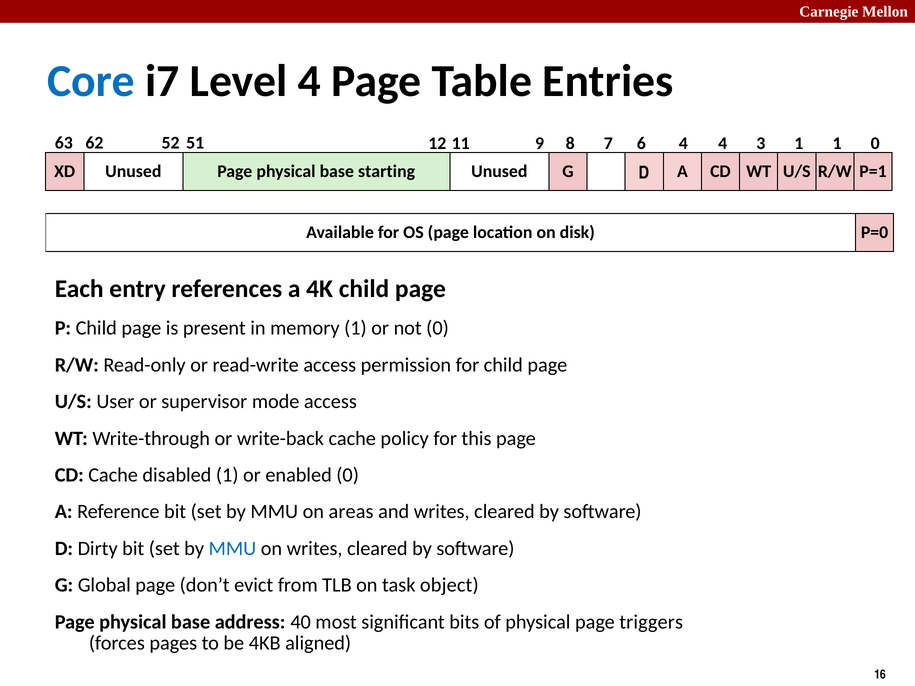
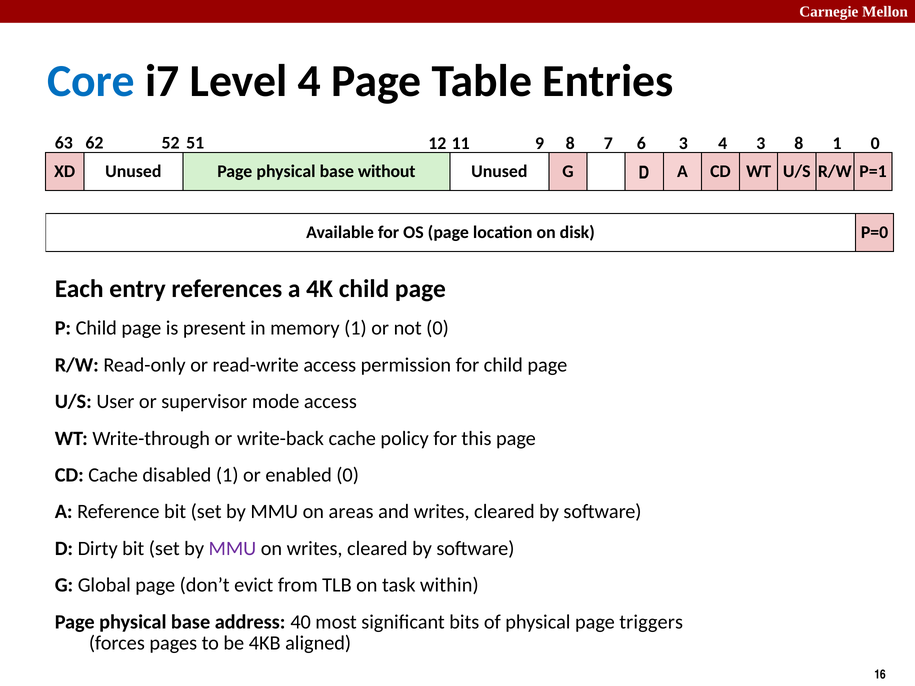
6 4: 4 -> 3
3 1: 1 -> 8
starting: starting -> without
MMU at (232, 549) colour: blue -> purple
object: object -> within
